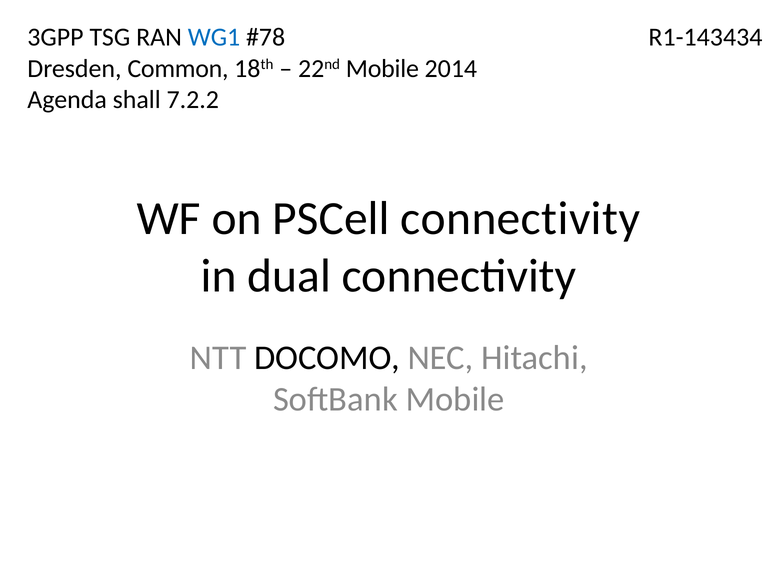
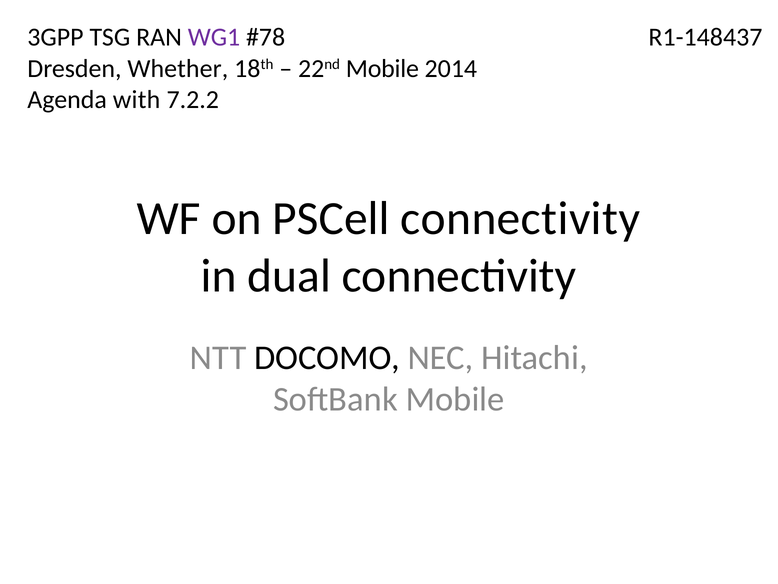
WG1 colour: blue -> purple
R1-143434: R1-143434 -> R1-148437
Common: Common -> Whether
shall: shall -> with
